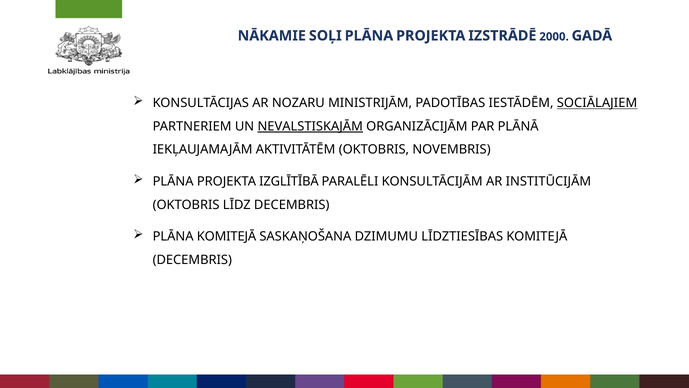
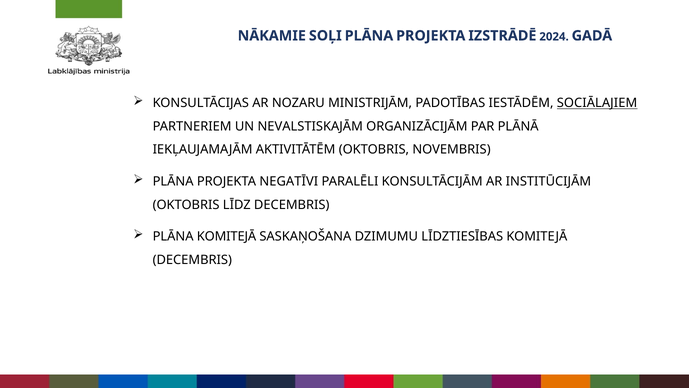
2000: 2000 -> 2024
NEVALSTISKAJĀM underline: present -> none
IZGLĪTĪBĀ: IZGLĪTĪBĀ -> NEGATĪVI
